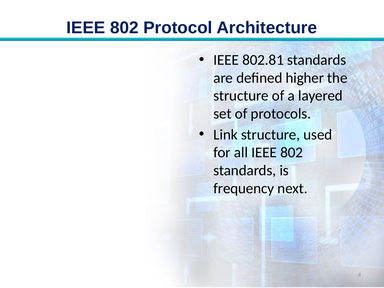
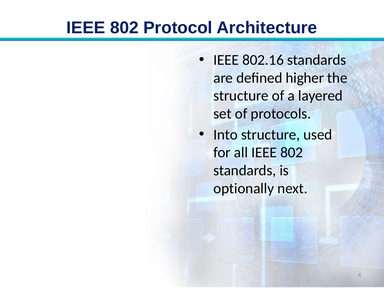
802.81: 802.81 -> 802.16
Link: Link -> Into
frequency: frequency -> optionally
